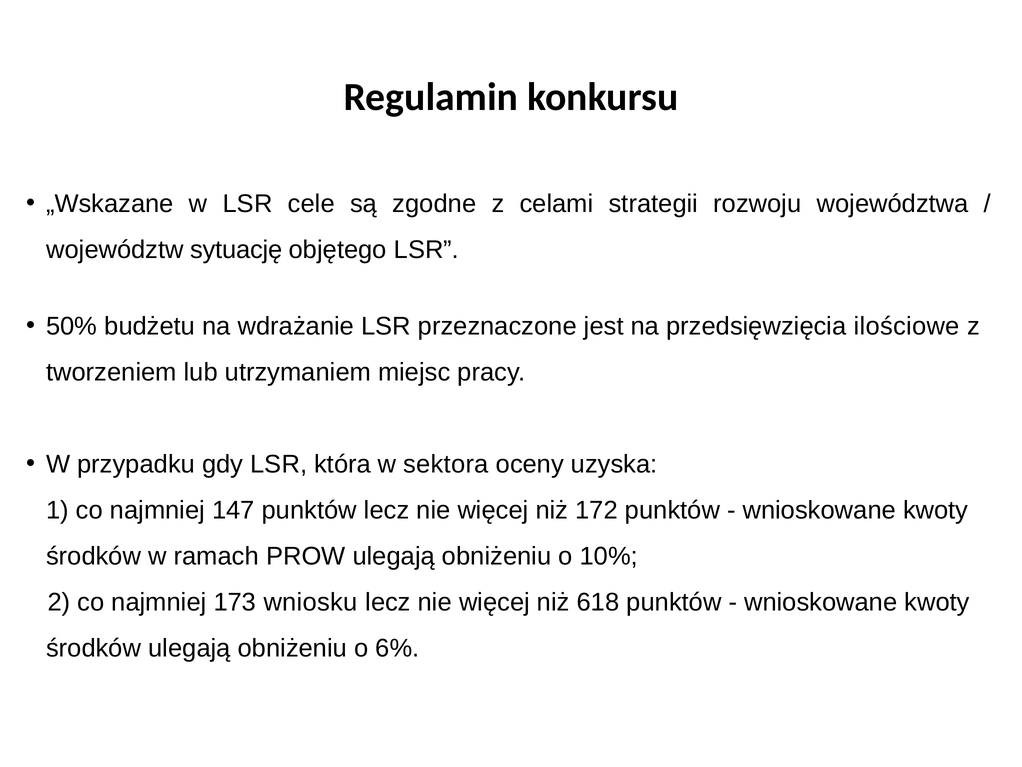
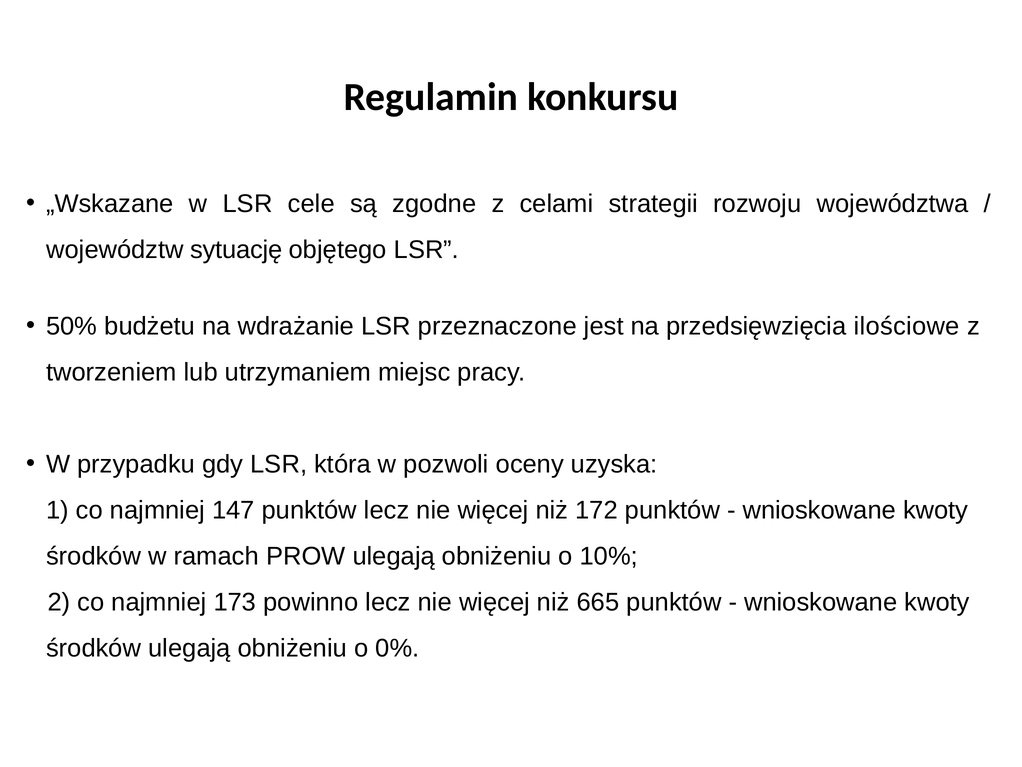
sektora: sektora -> pozwoli
wniosku: wniosku -> powinno
618: 618 -> 665
6%: 6% -> 0%
